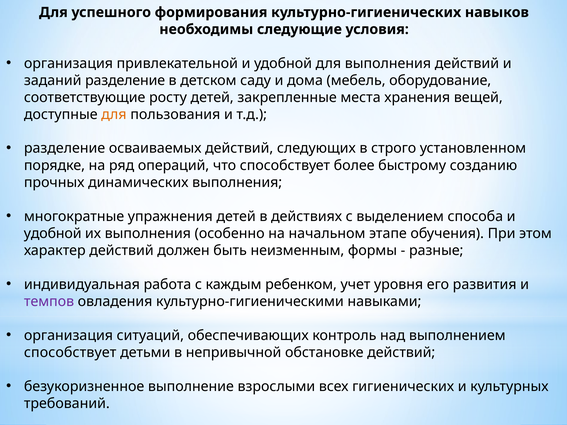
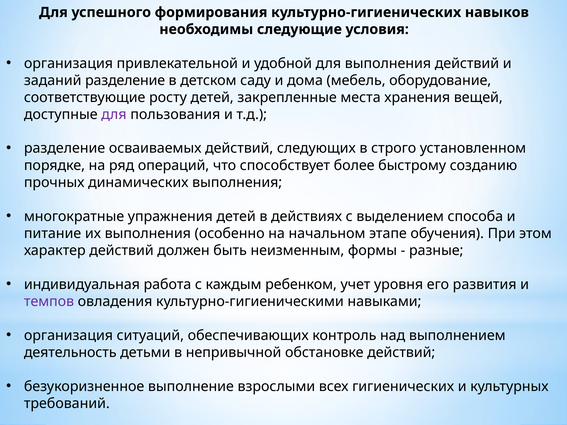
для at (114, 114) colour: orange -> purple
удобной at (53, 233): удобной -> питание
способствует at (70, 353): способствует -> деятельность
